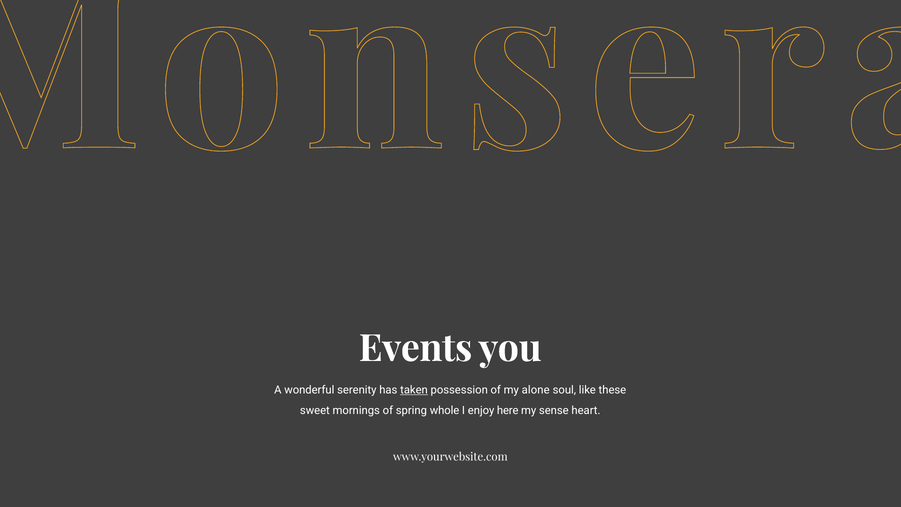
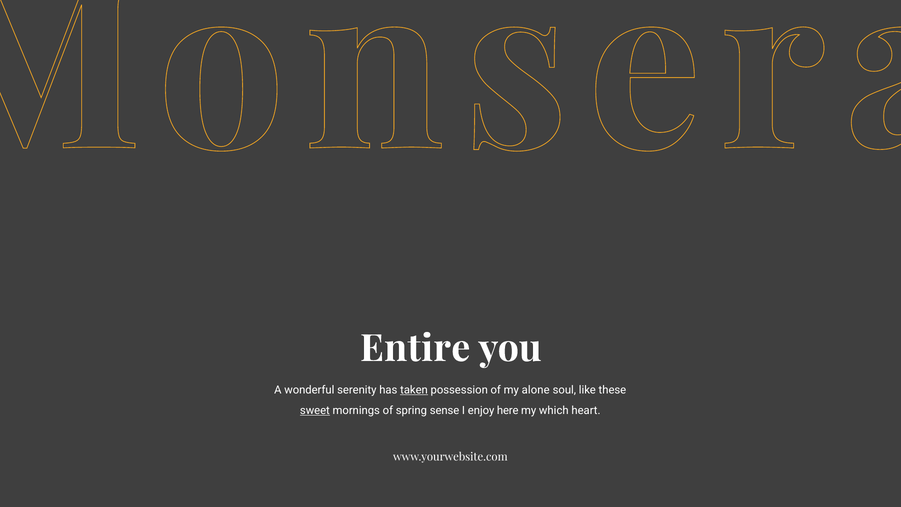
Events: Events -> Entire
sweet underline: none -> present
whole: whole -> sense
sense: sense -> which
